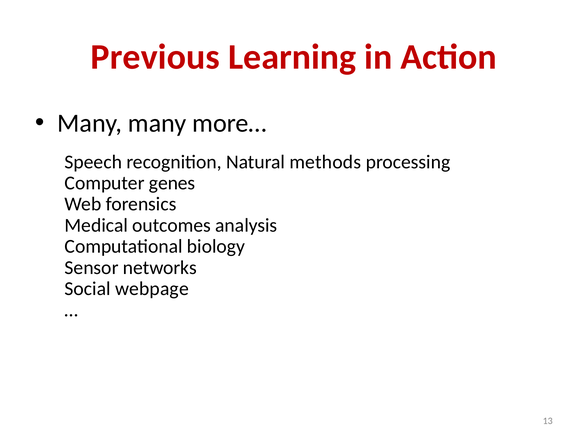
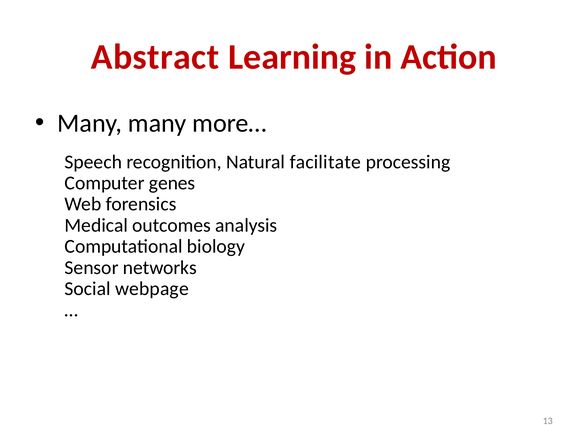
Previous: Previous -> Abstract
methods: methods -> facilitate
